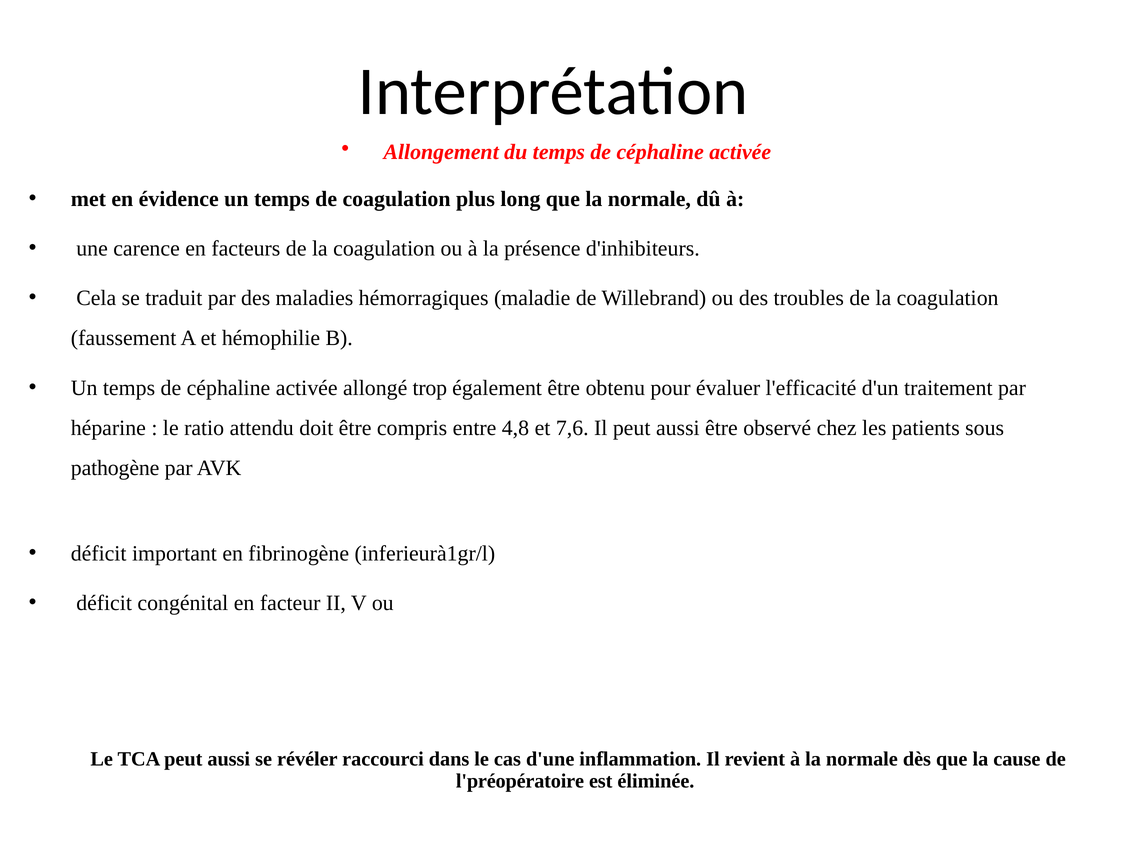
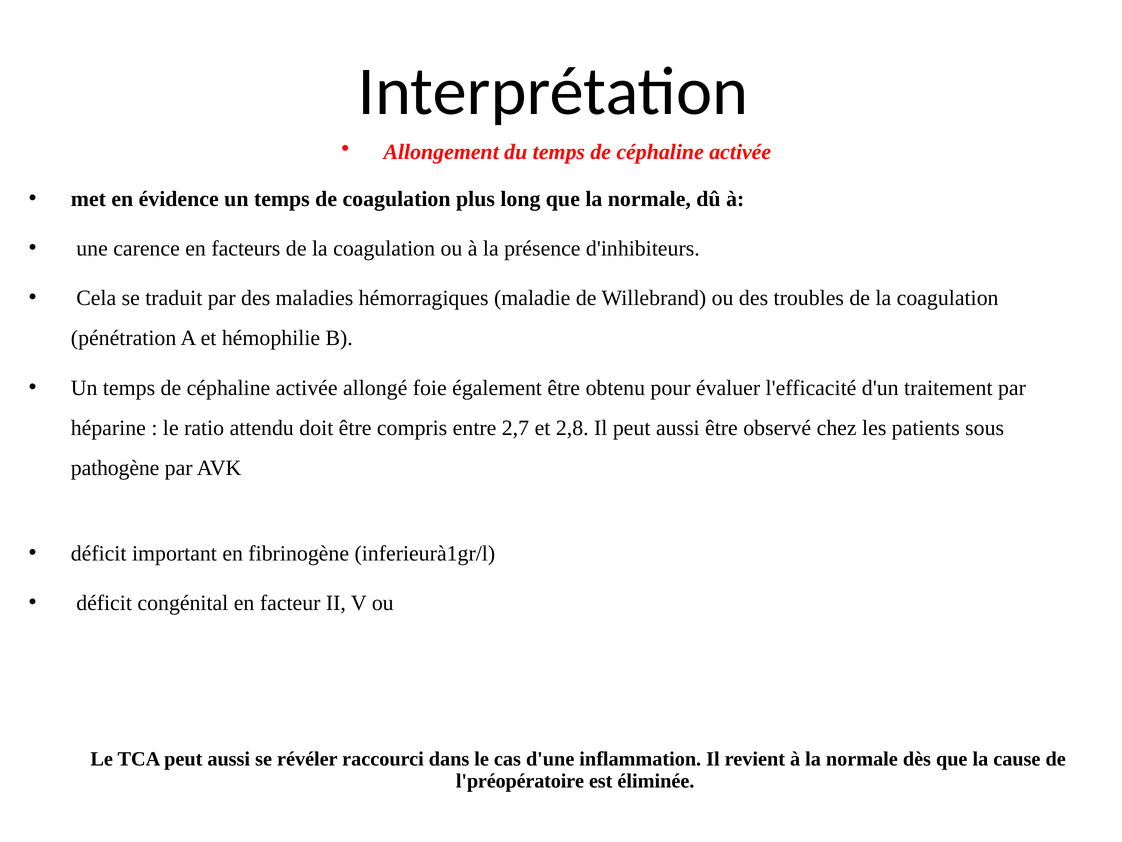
faussement: faussement -> pénétration
trop: trop -> foie
4,8: 4,8 -> 2,7
7,6: 7,6 -> 2,8
